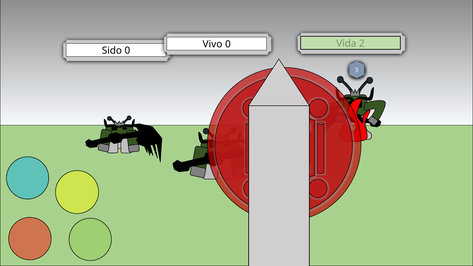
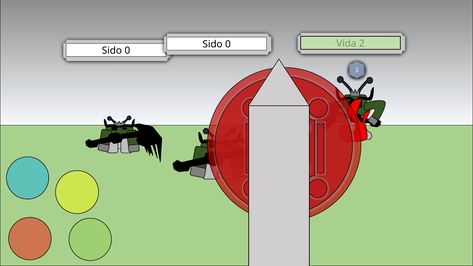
Vivo at (212, 44): Vivo -> Sido
